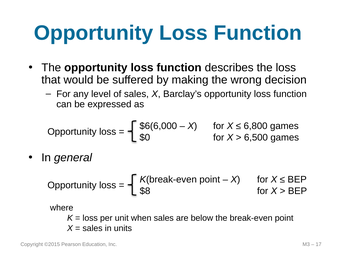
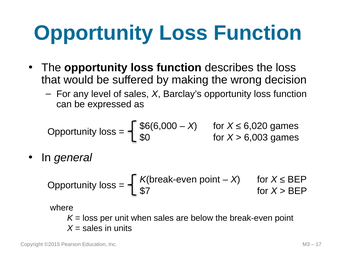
6,800: 6,800 -> 6,020
6,500: 6,500 -> 6,003
$8: $8 -> $7
